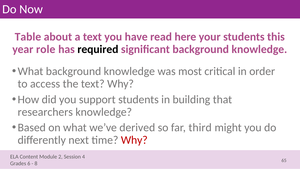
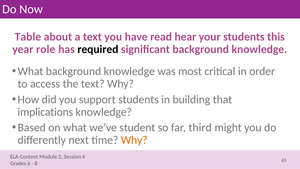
here: here -> hear
researchers: researchers -> implications
derived: derived -> student
Why at (134, 140) colour: red -> orange
